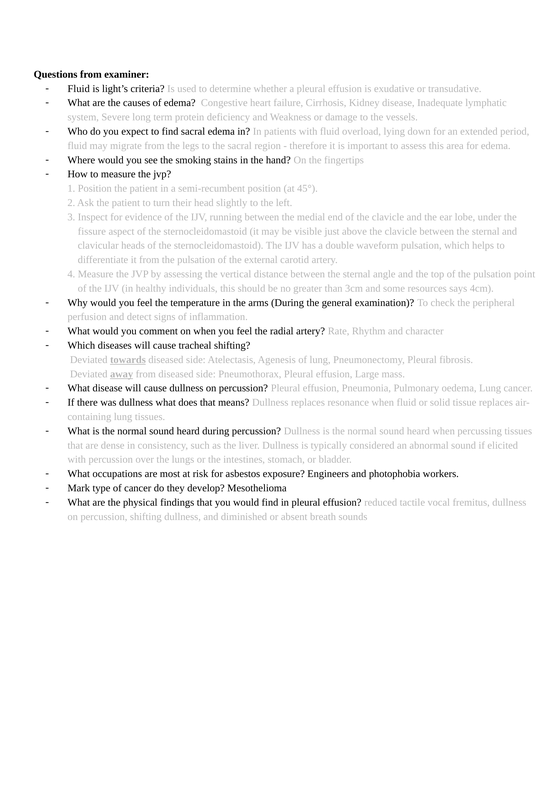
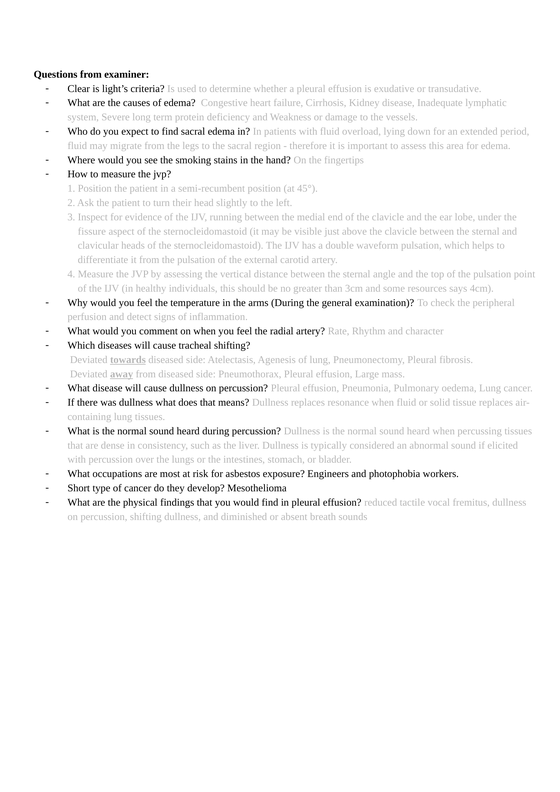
Fluid at (79, 89): Fluid -> Clear
Mark: Mark -> Short
